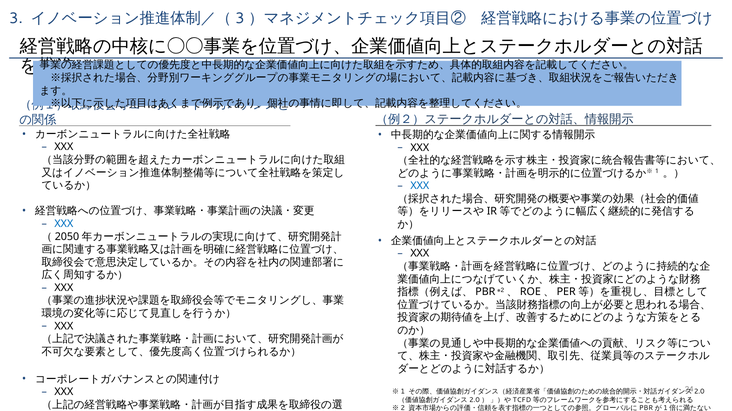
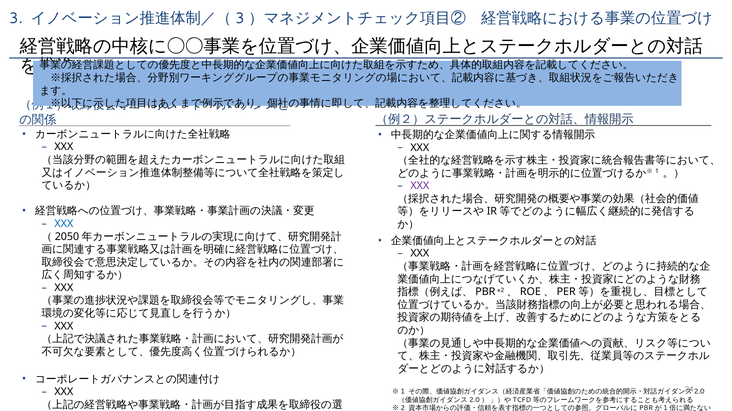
XXX at (420, 186) colour: blue -> purple
